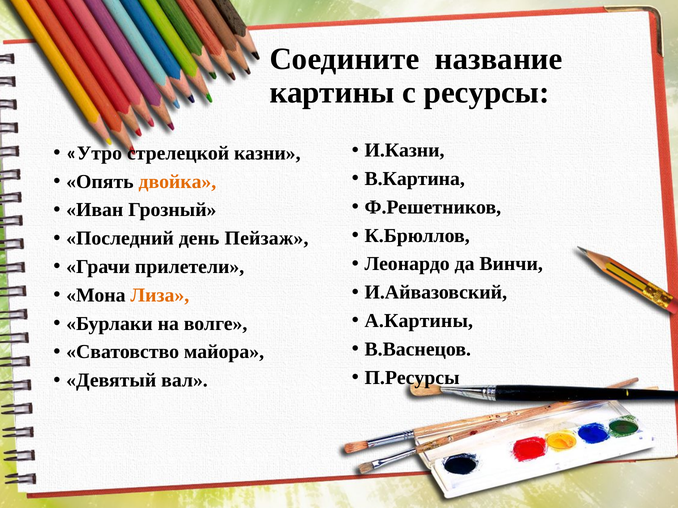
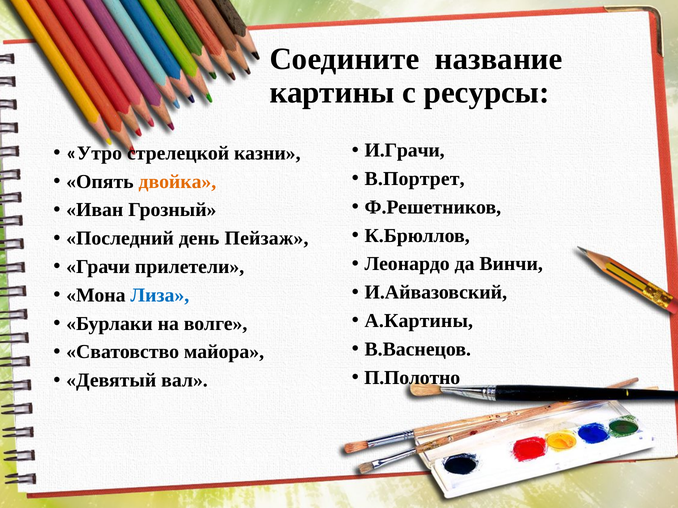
И.Казни: И.Казни -> И.Грачи
В.Картина: В.Картина -> В.Портрет
Лиза colour: orange -> blue
П.Ресурсы: П.Ресурсы -> П.Полотно
